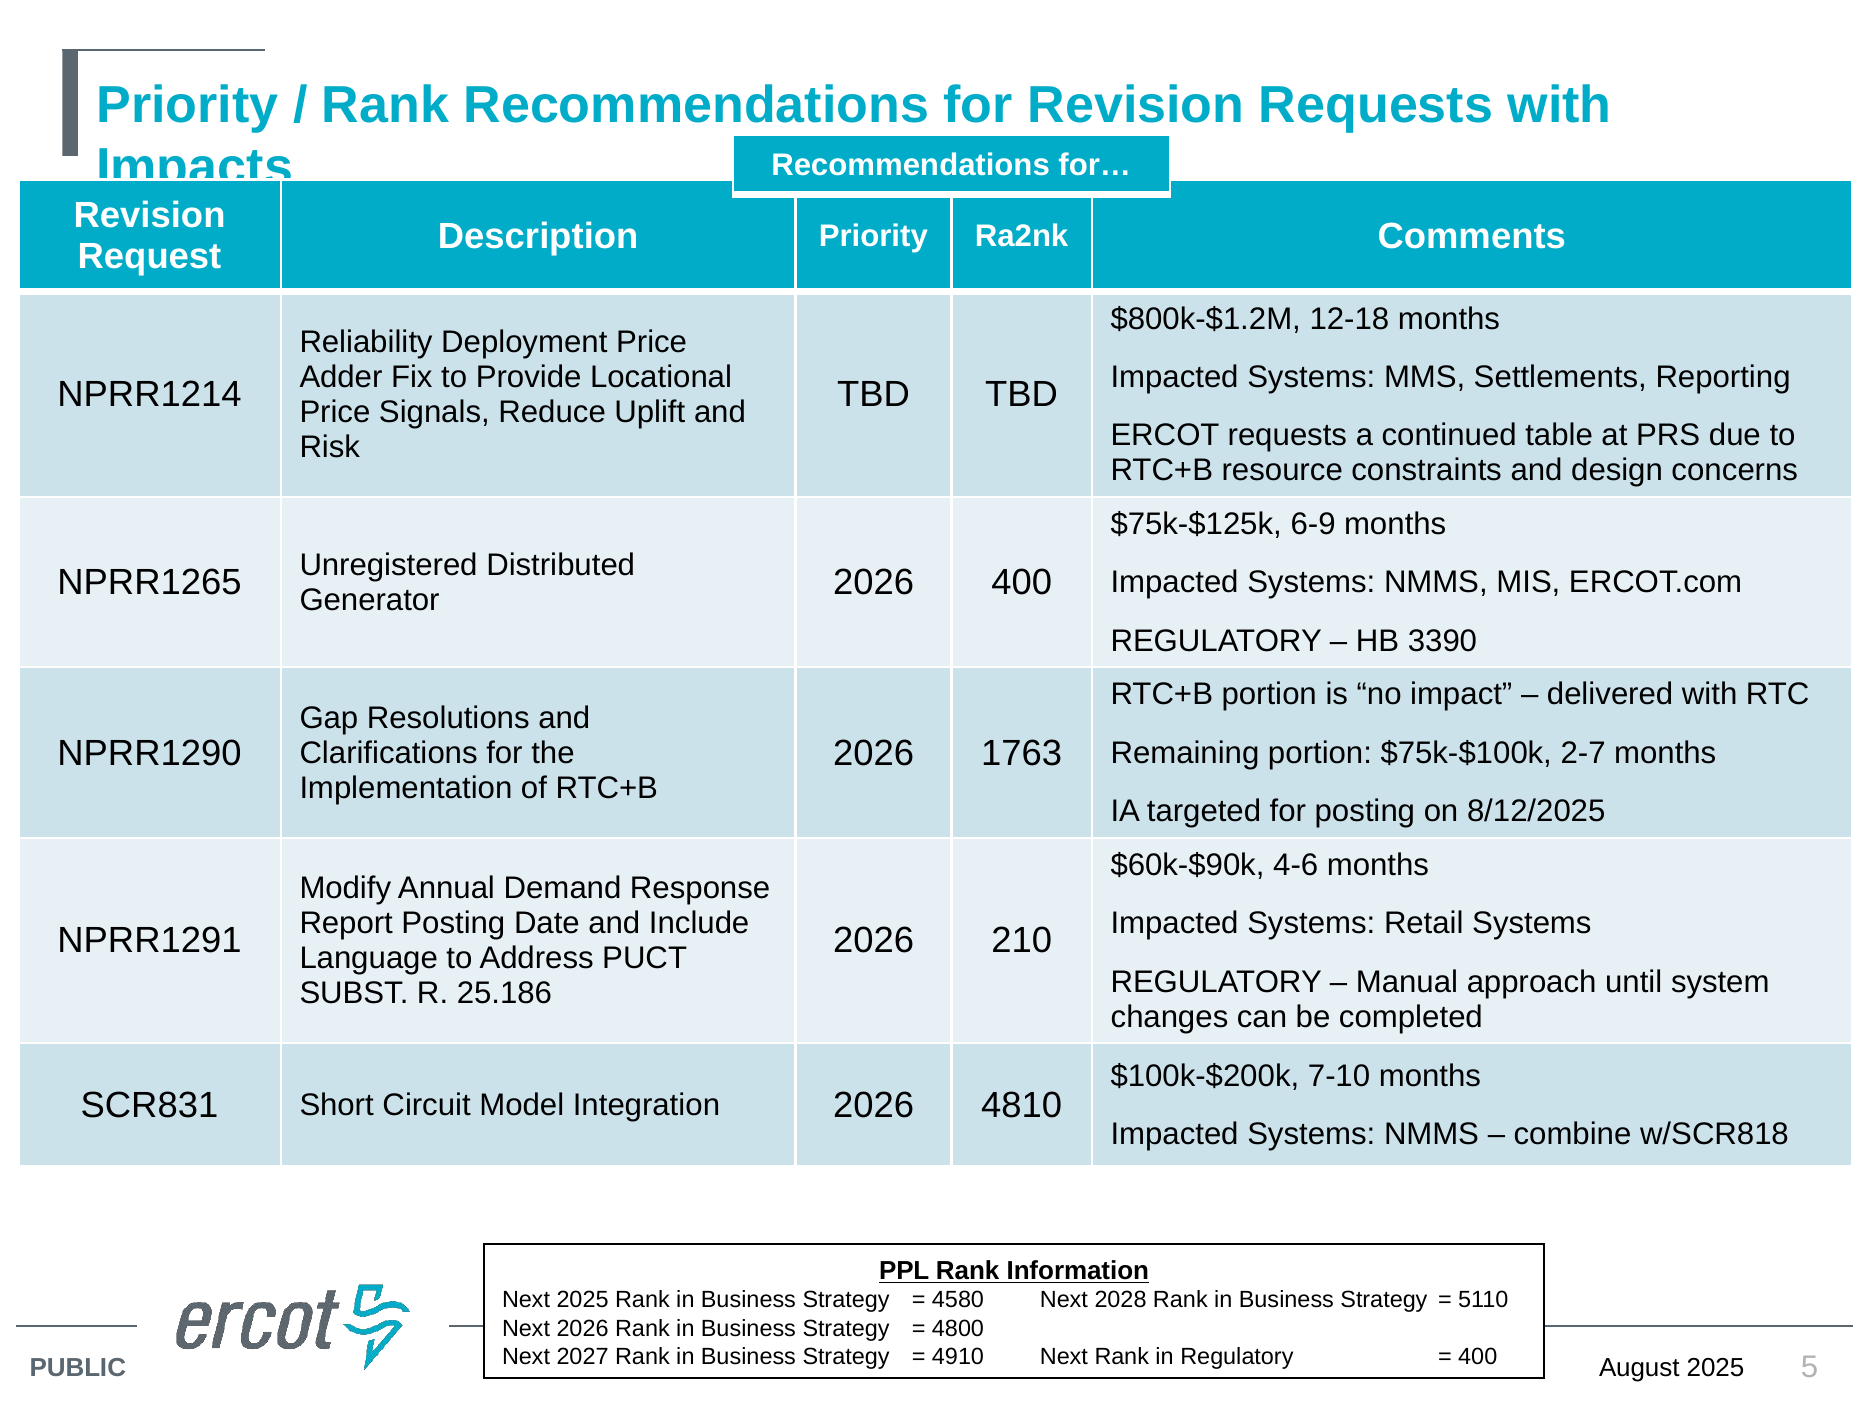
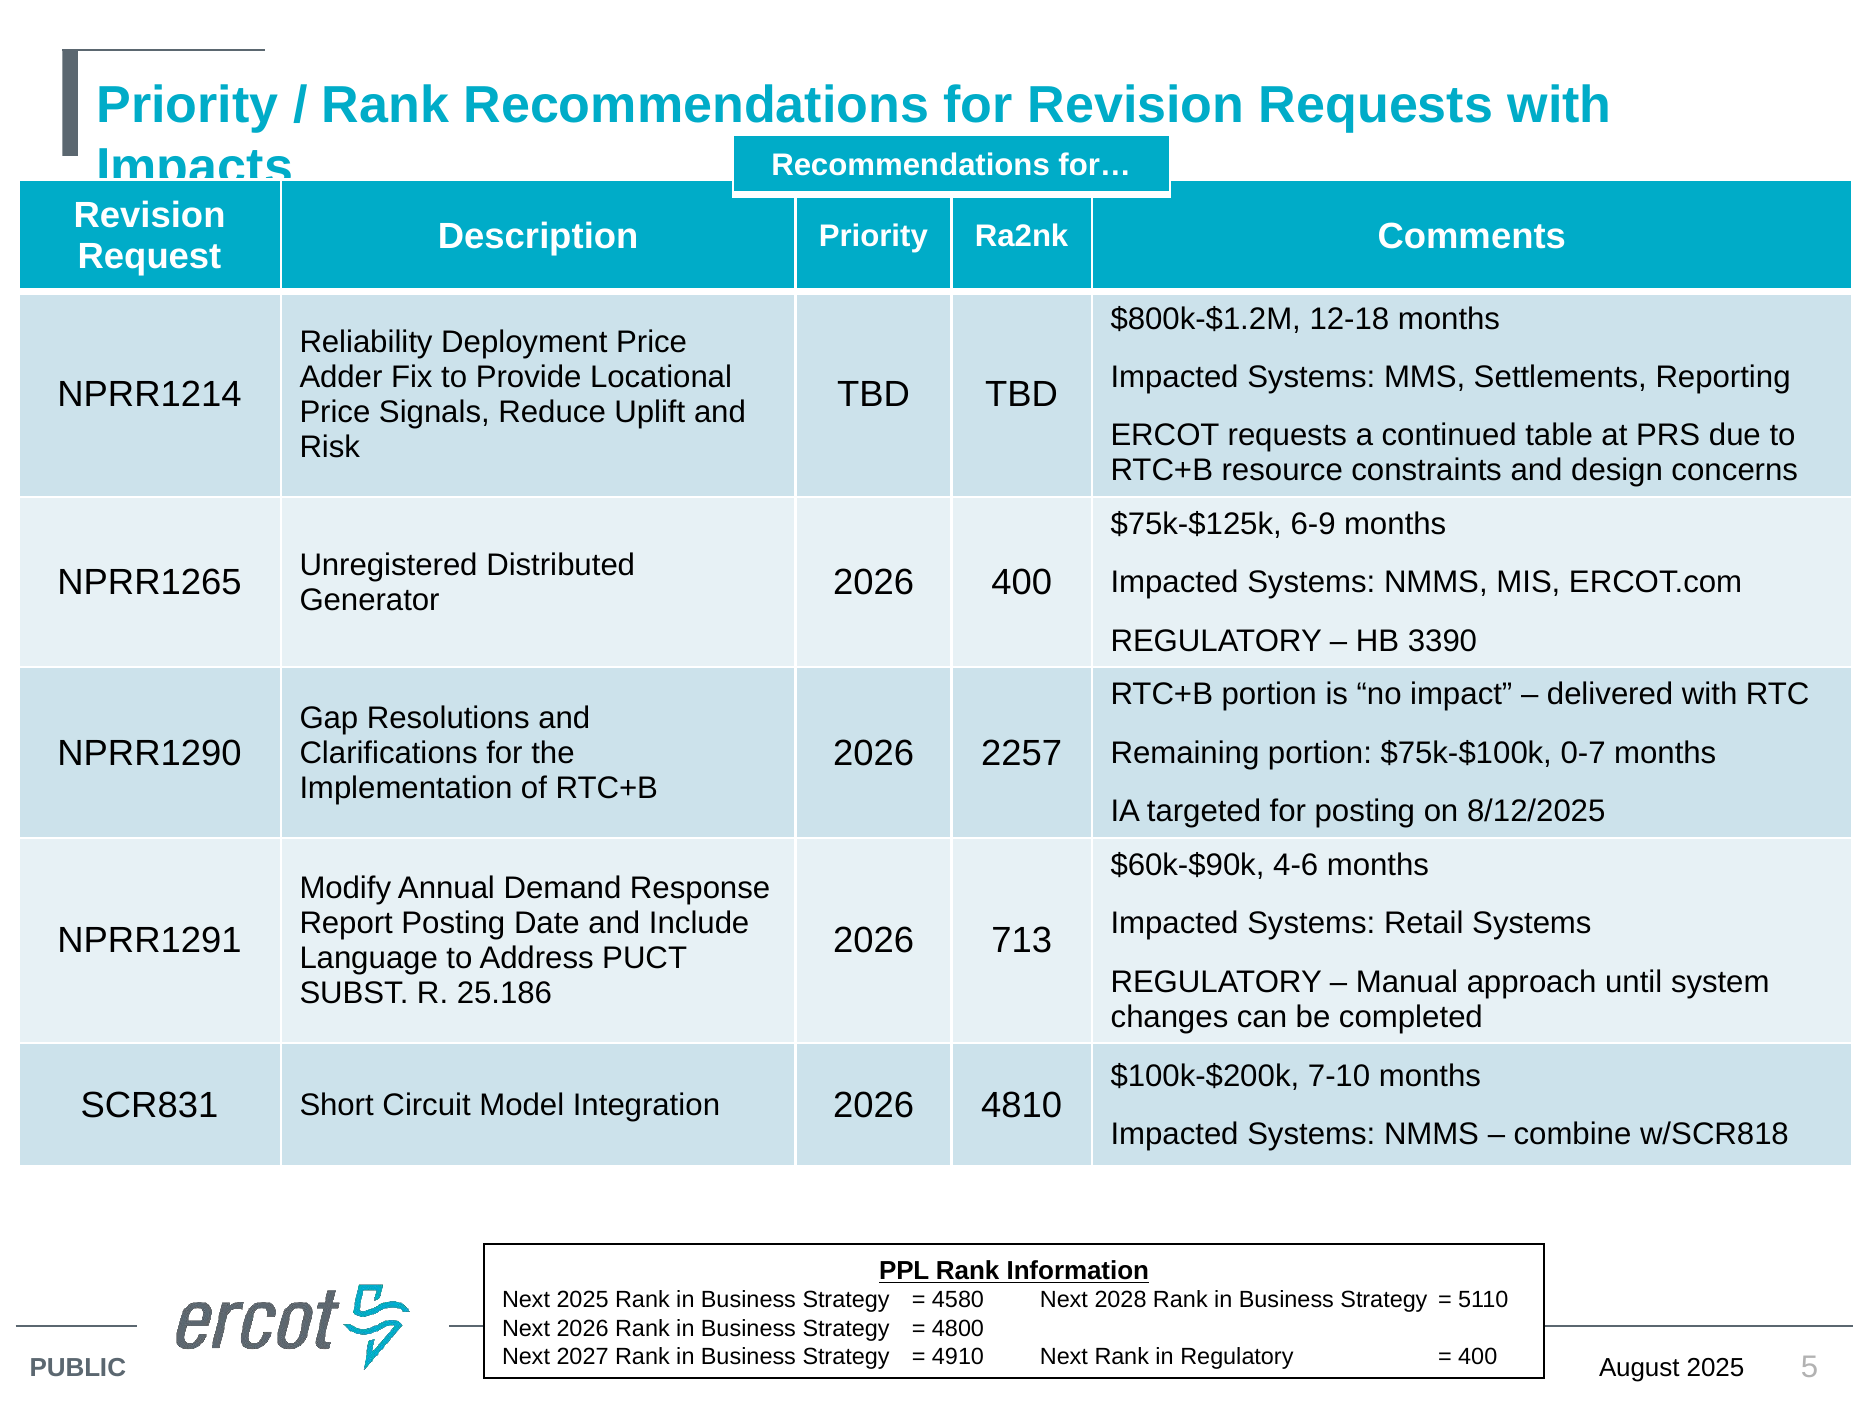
1763: 1763 -> 2257
2-7: 2-7 -> 0-7
210: 210 -> 713
